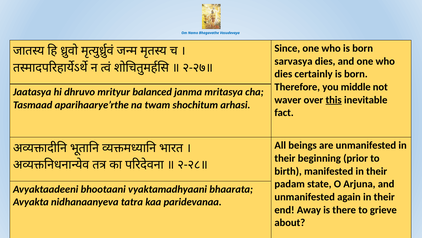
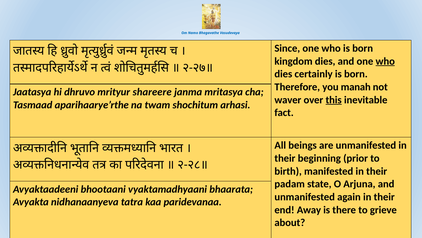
sarvasya: sarvasya -> kingdom
who at (385, 61) underline: none -> present
middle: middle -> manah
balanced: balanced -> shareere
